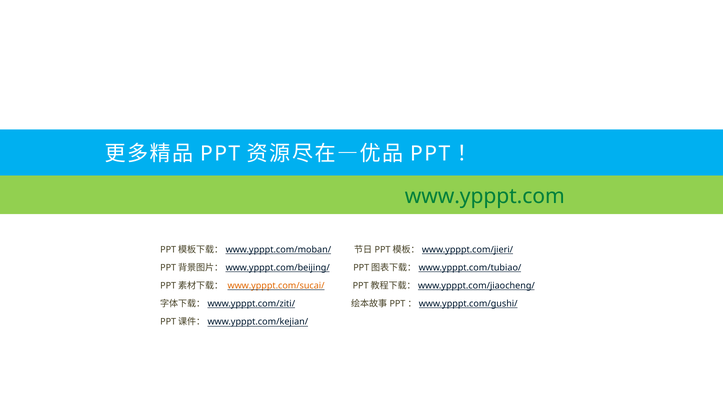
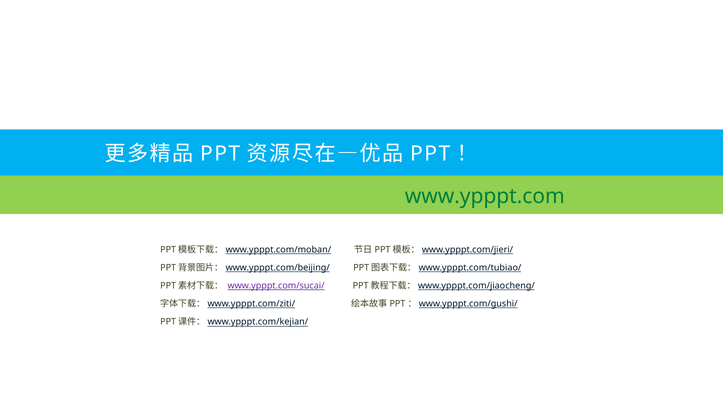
www.ypppt.com/sucai/ colour: orange -> purple
